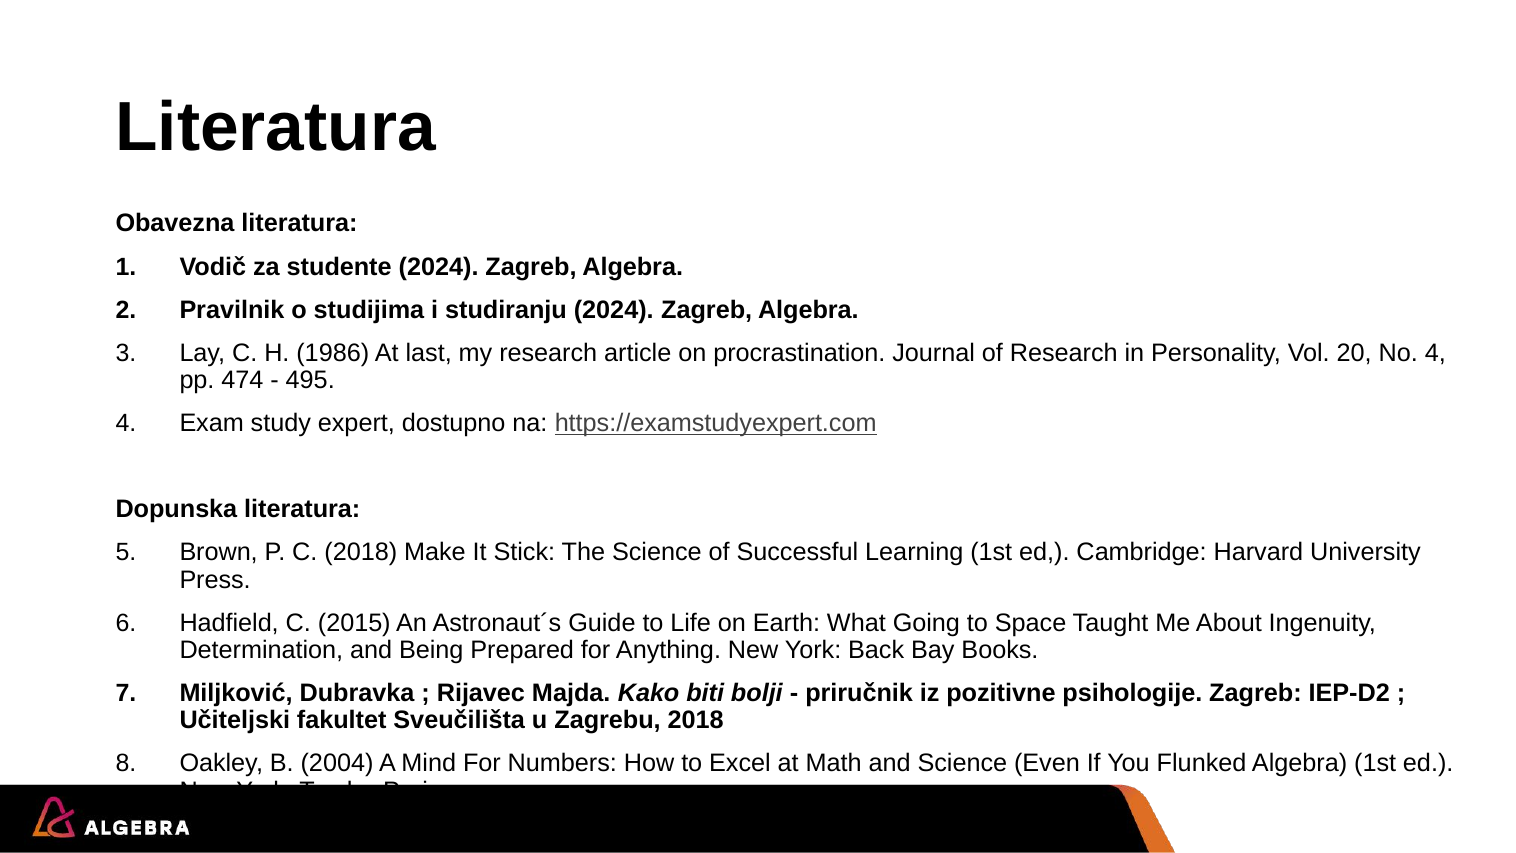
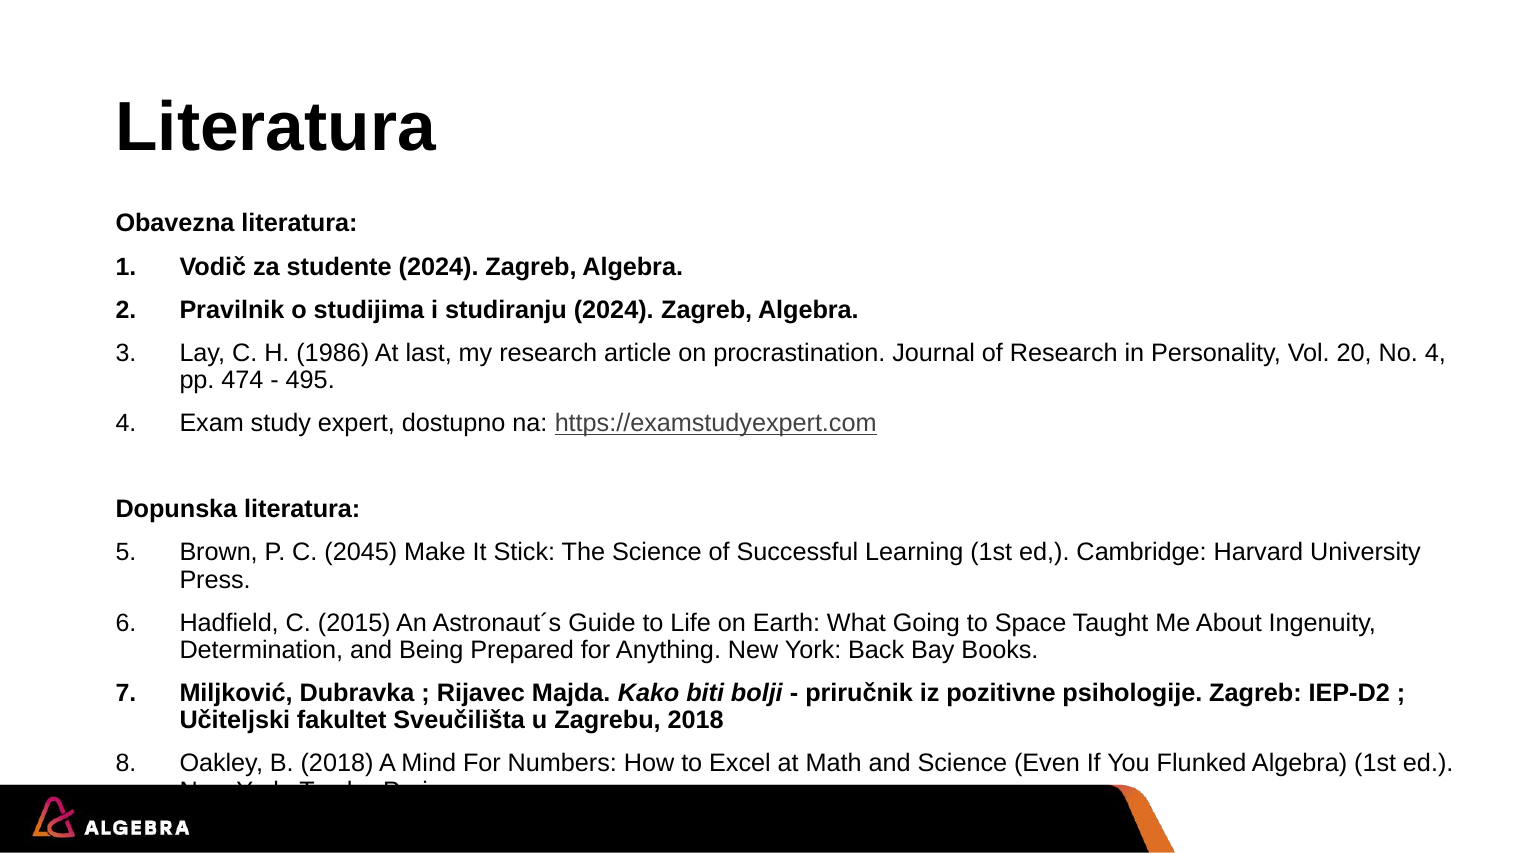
C 2018: 2018 -> 2045
B 2004: 2004 -> 2018
